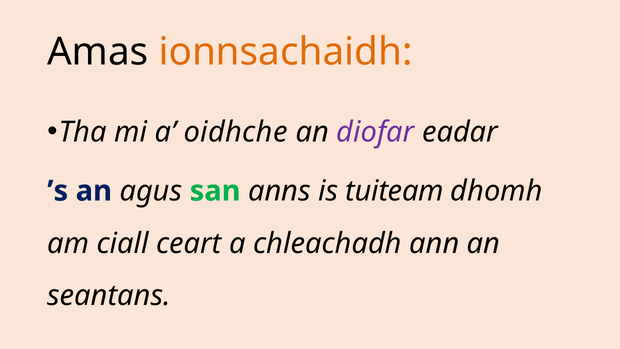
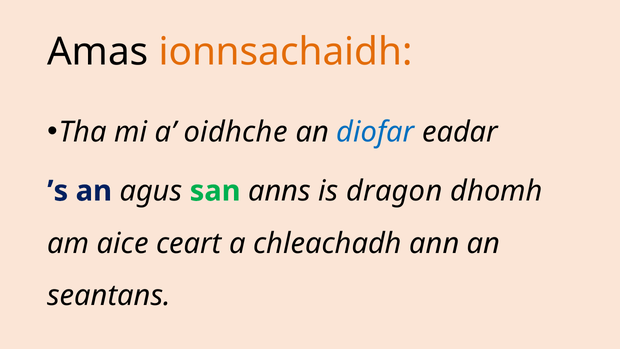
diofar colour: purple -> blue
tuiteam: tuiteam -> dragon
ciall: ciall -> aice
